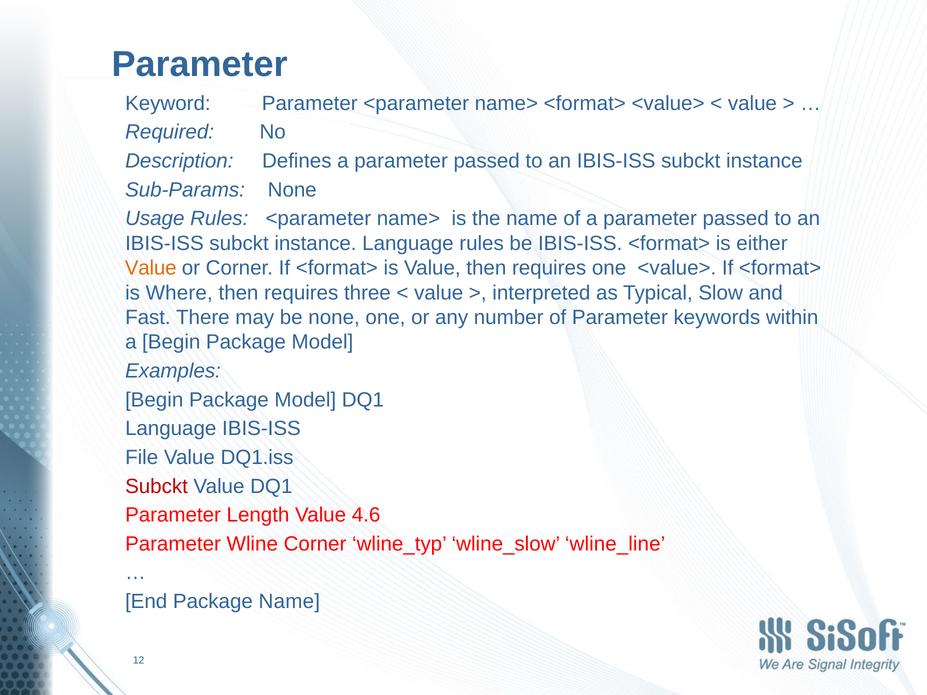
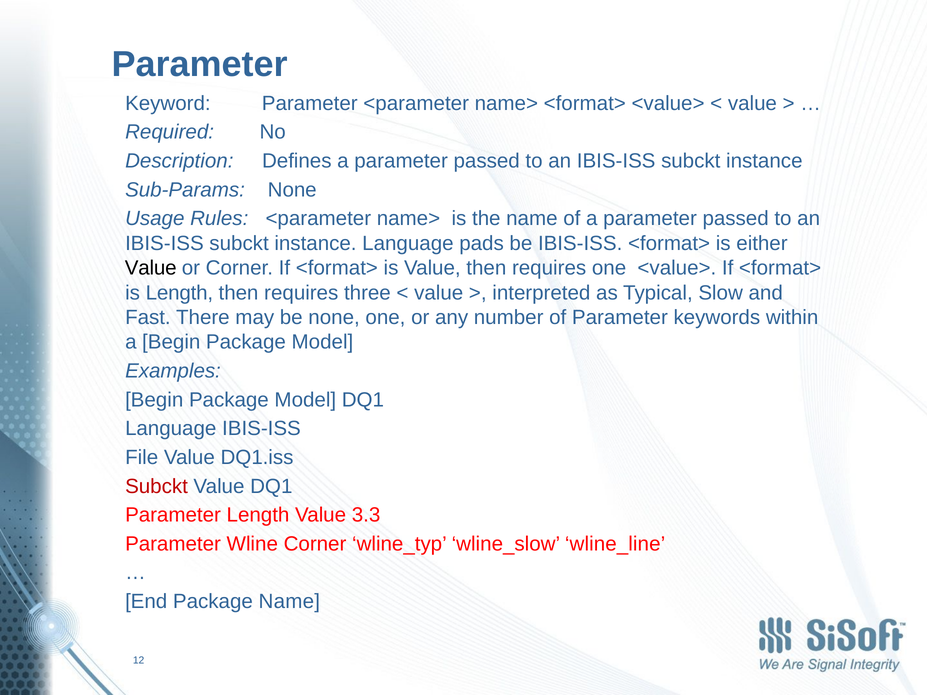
Language rules: rules -> pads
Value at (151, 268) colour: orange -> black
is Where: Where -> Length
4.6: 4.6 -> 3.3
